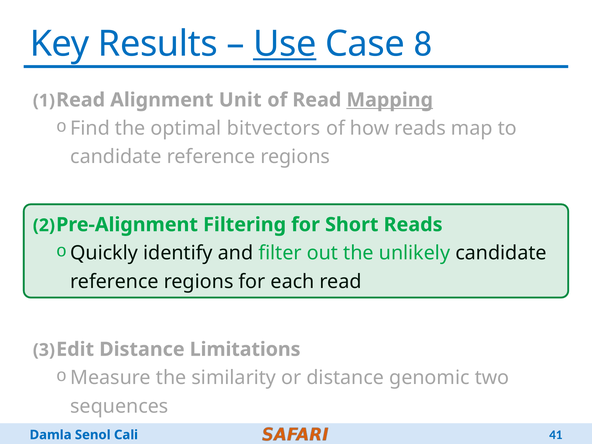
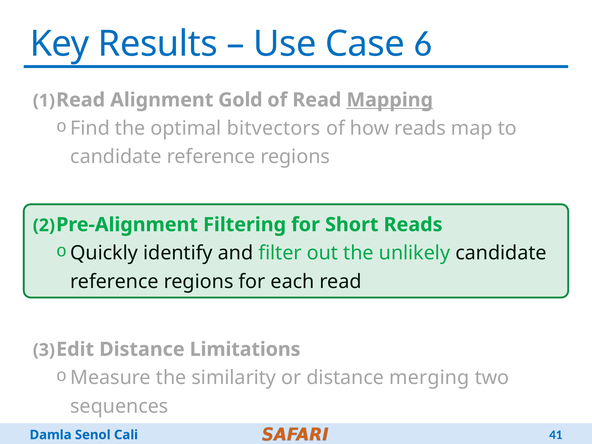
Use underline: present -> none
8: 8 -> 6
Unit: Unit -> Gold
genomic: genomic -> merging
